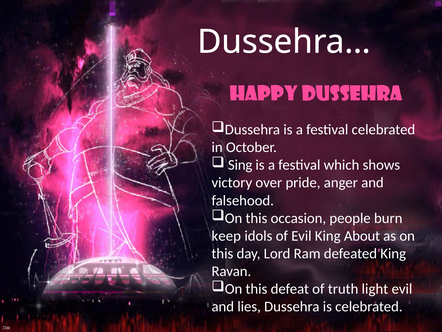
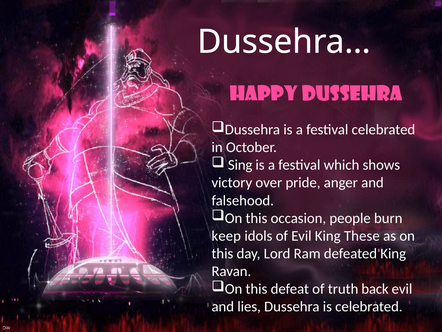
About: About -> These
light: light -> back
